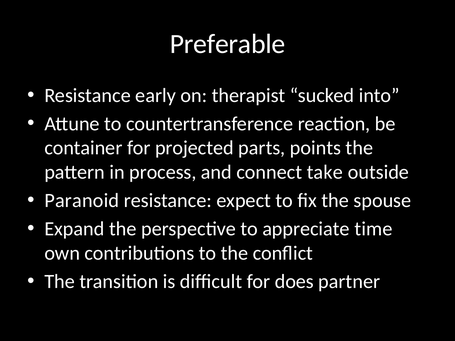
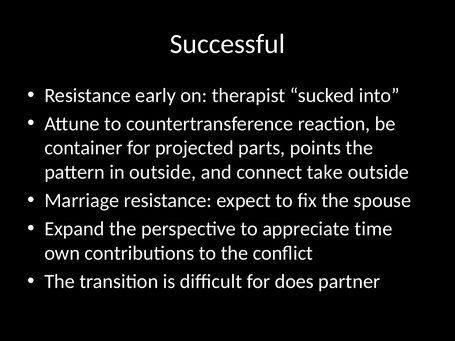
Preferable: Preferable -> Successful
in process: process -> outside
Paranoid: Paranoid -> Marriage
